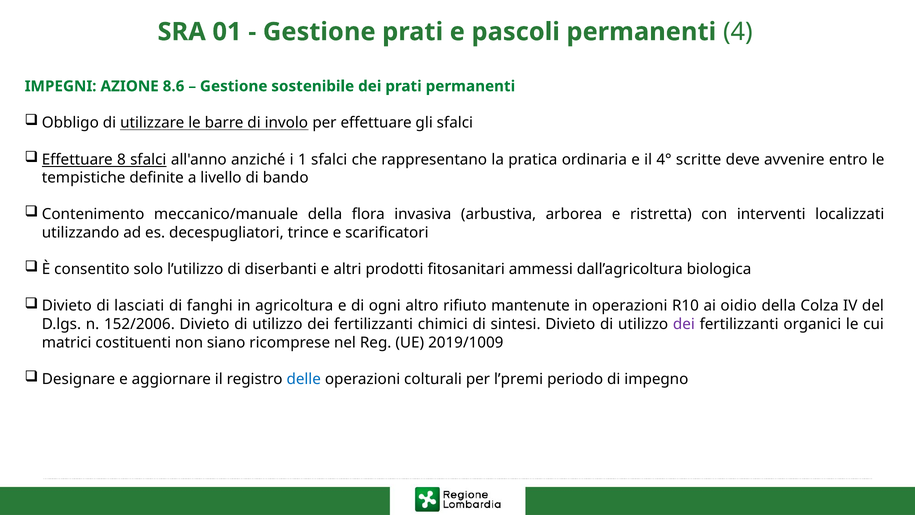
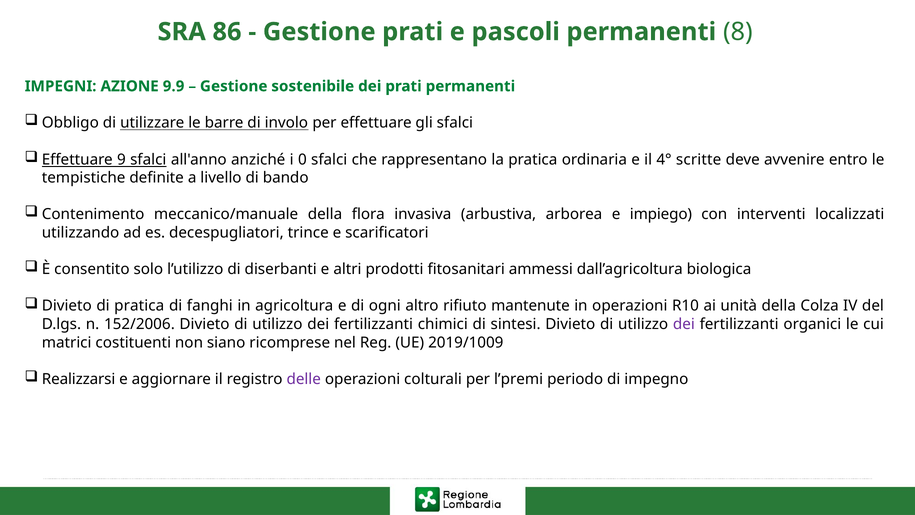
01: 01 -> 86
4: 4 -> 8
8.6: 8.6 -> 9.9
8: 8 -> 9
1: 1 -> 0
ristretta: ristretta -> impiego
di lasciati: lasciati -> pratica
oidio: oidio -> unità
Designare: Designare -> Realizzarsi
delle colour: blue -> purple
